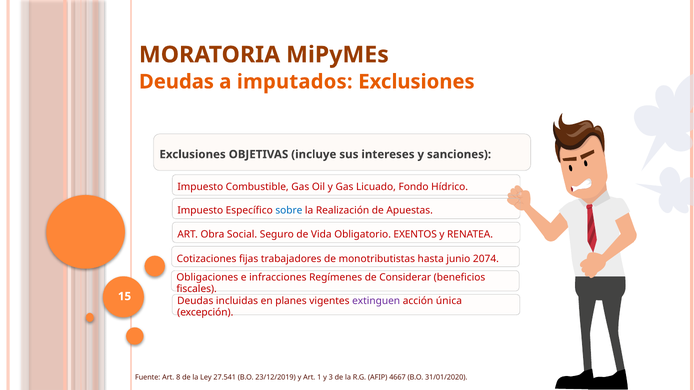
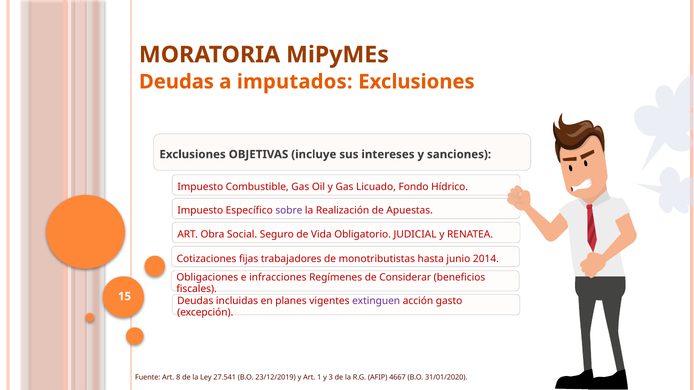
sobre colour: blue -> purple
EXENTOS: EXENTOS -> JUDICIAL
2074: 2074 -> 2014
única: única -> gasto
